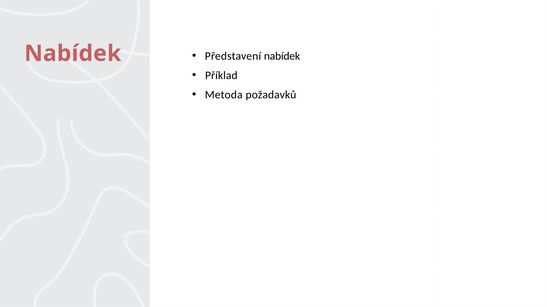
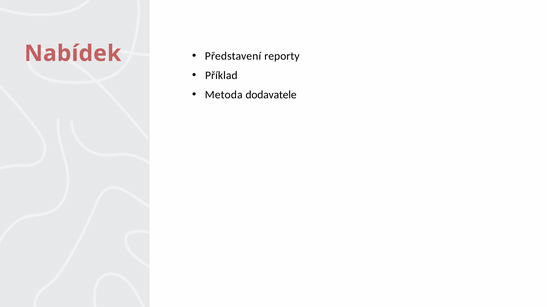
Představení nabídek: nabídek -> reporty
požadavků: požadavků -> dodavatele
